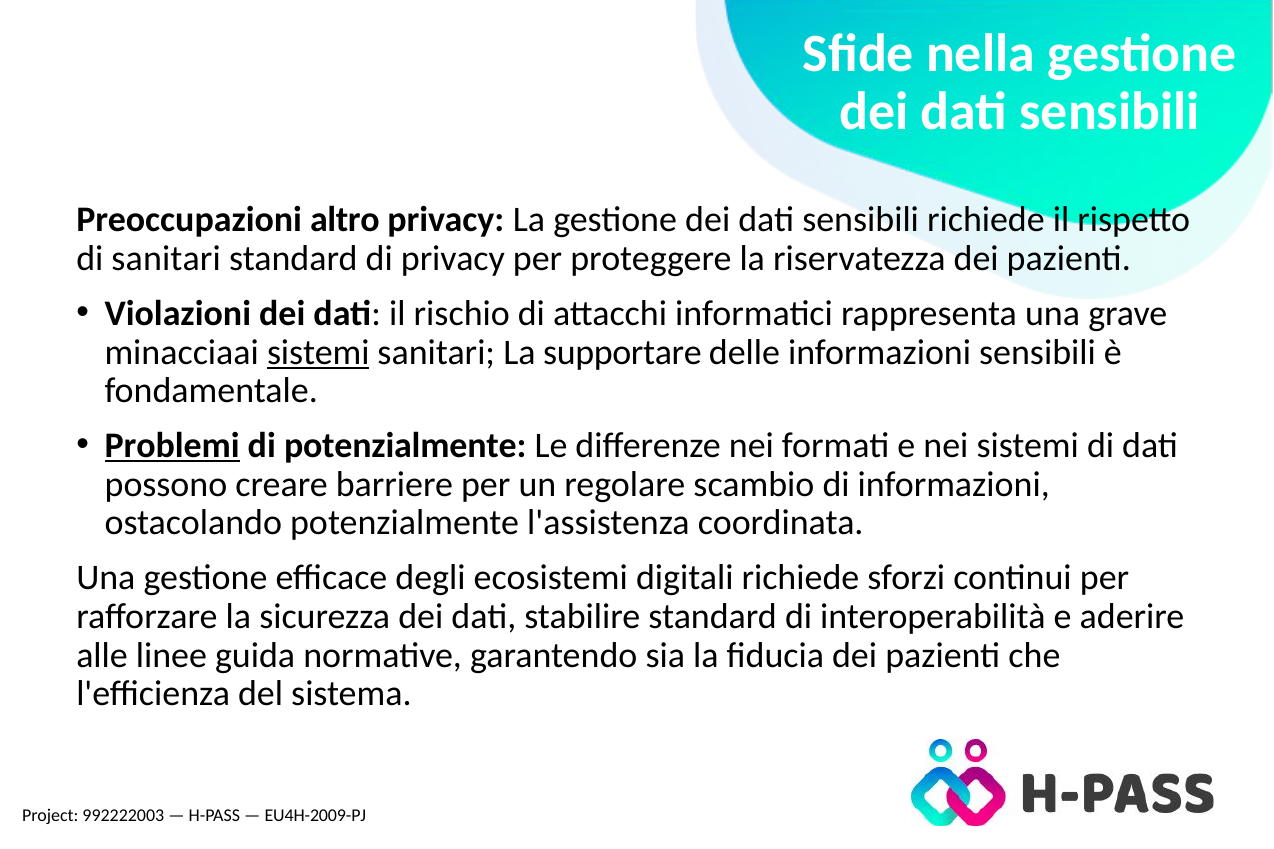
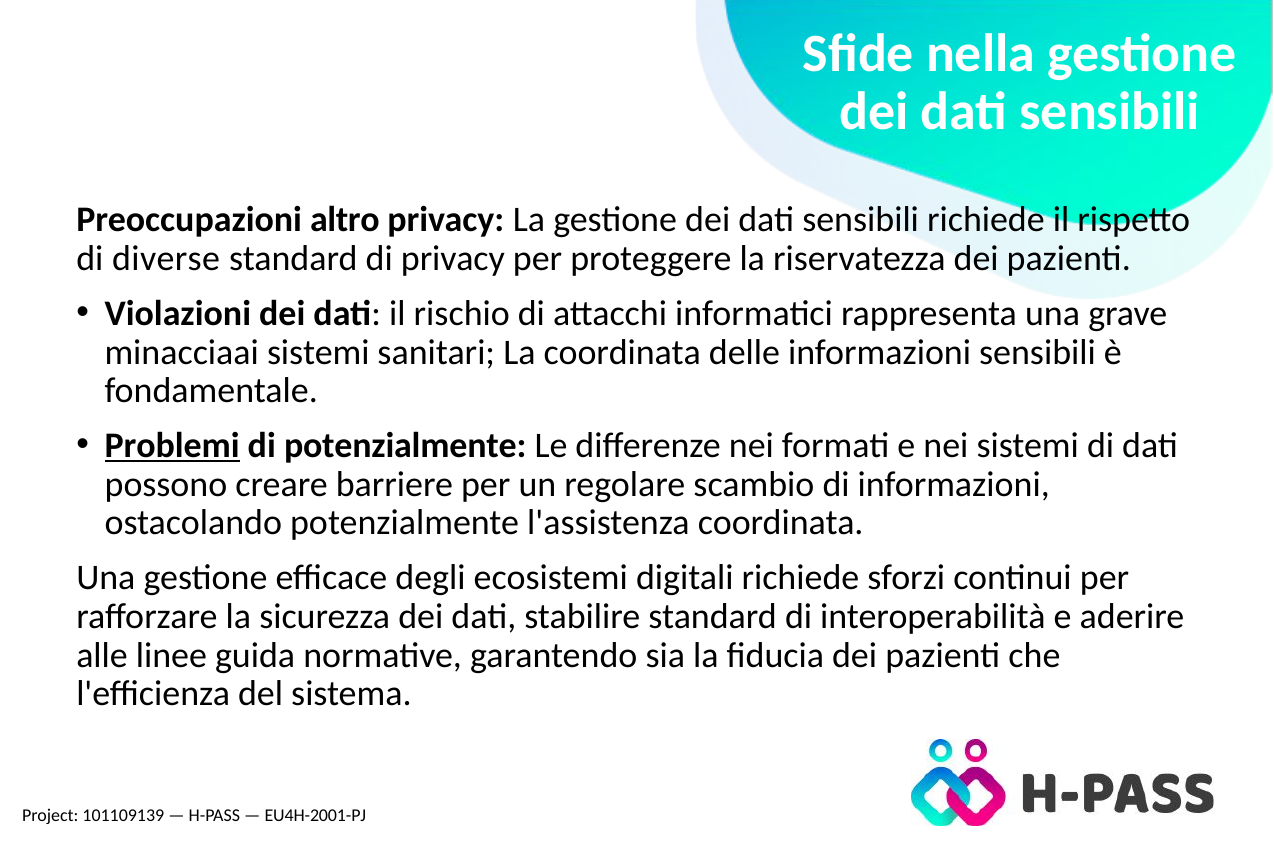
di sanitari: sanitari -> diverse
sistemi at (318, 352) underline: present -> none
La supportare: supportare -> coordinata
992222003: 992222003 -> 101109139
EU4H-2009-PJ: EU4H-2009-PJ -> EU4H-2001-PJ
